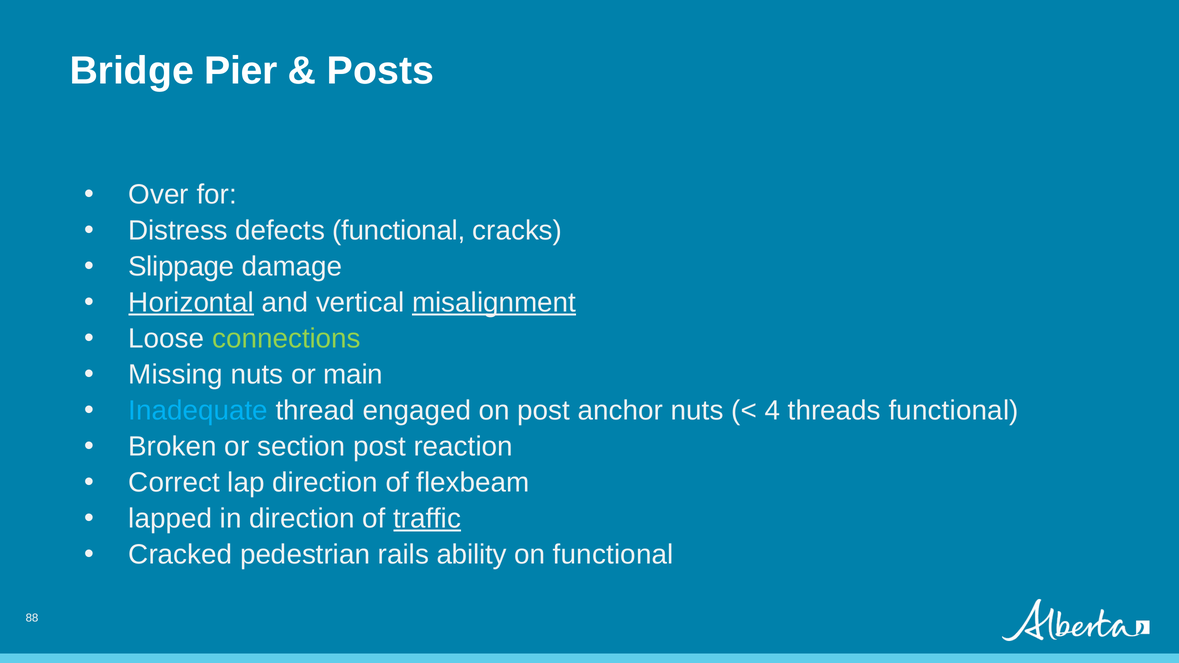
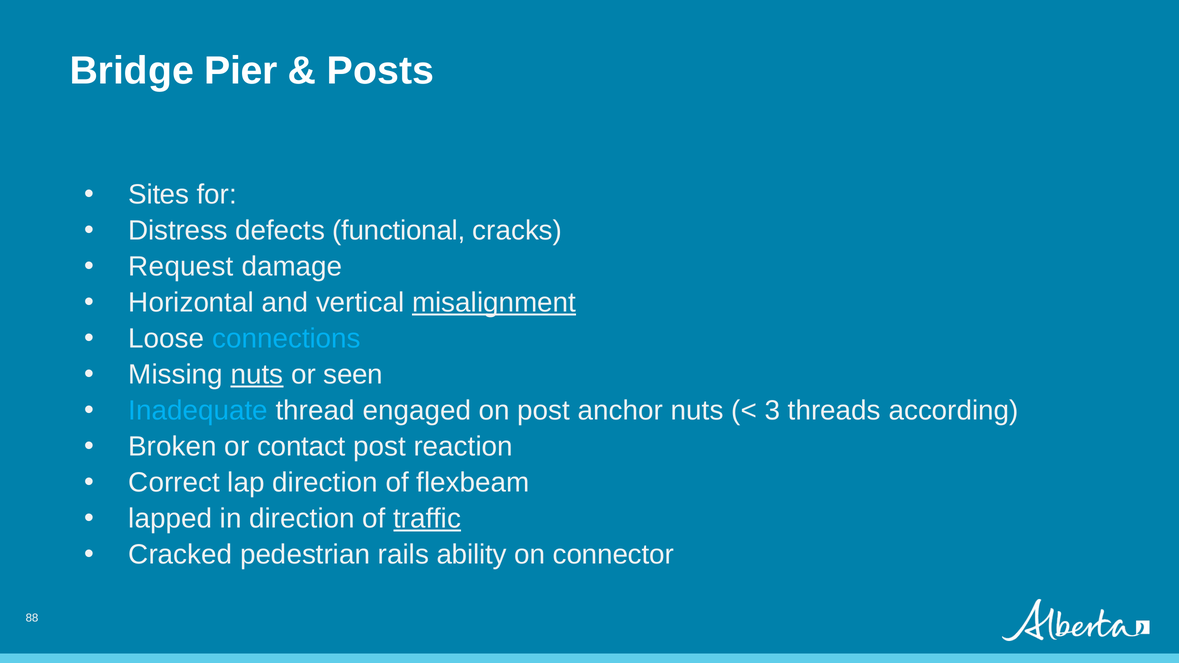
Over: Over -> Sites
Slippage: Slippage -> Request
Horizontal underline: present -> none
connections colour: light green -> light blue
nuts at (257, 375) underline: none -> present
main: main -> seen
4: 4 -> 3
threads functional: functional -> according
section: section -> contact
on functional: functional -> connector
